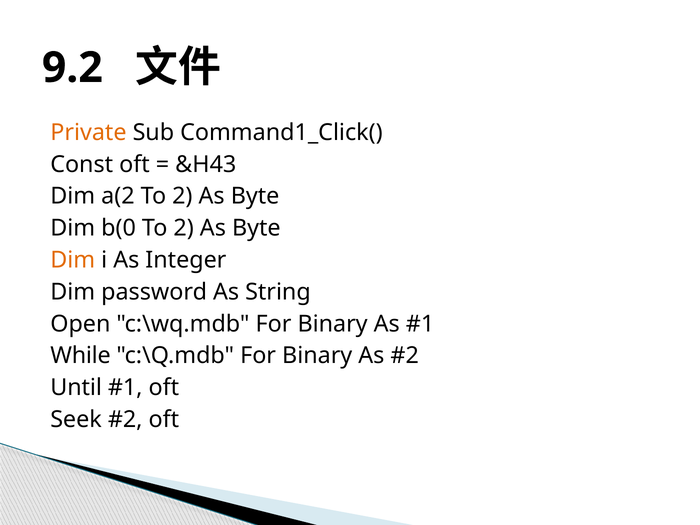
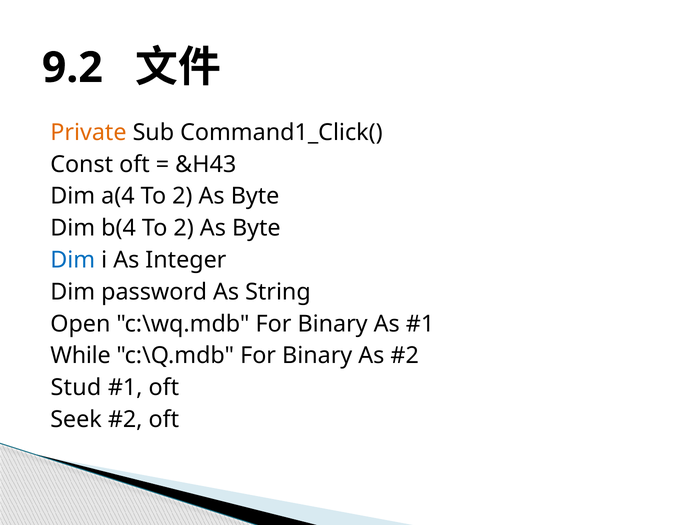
a(2: a(2 -> a(4
b(0: b(0 -> b(4
Dim at (73, 260) colour: orange -> blue
Until: Until -> Stud
